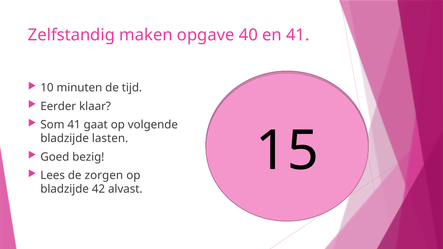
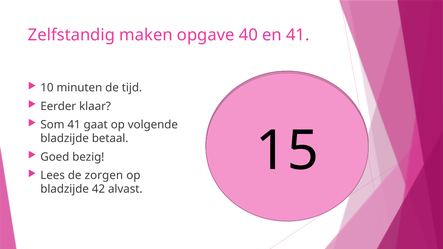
lasten: lasten -> betaal
